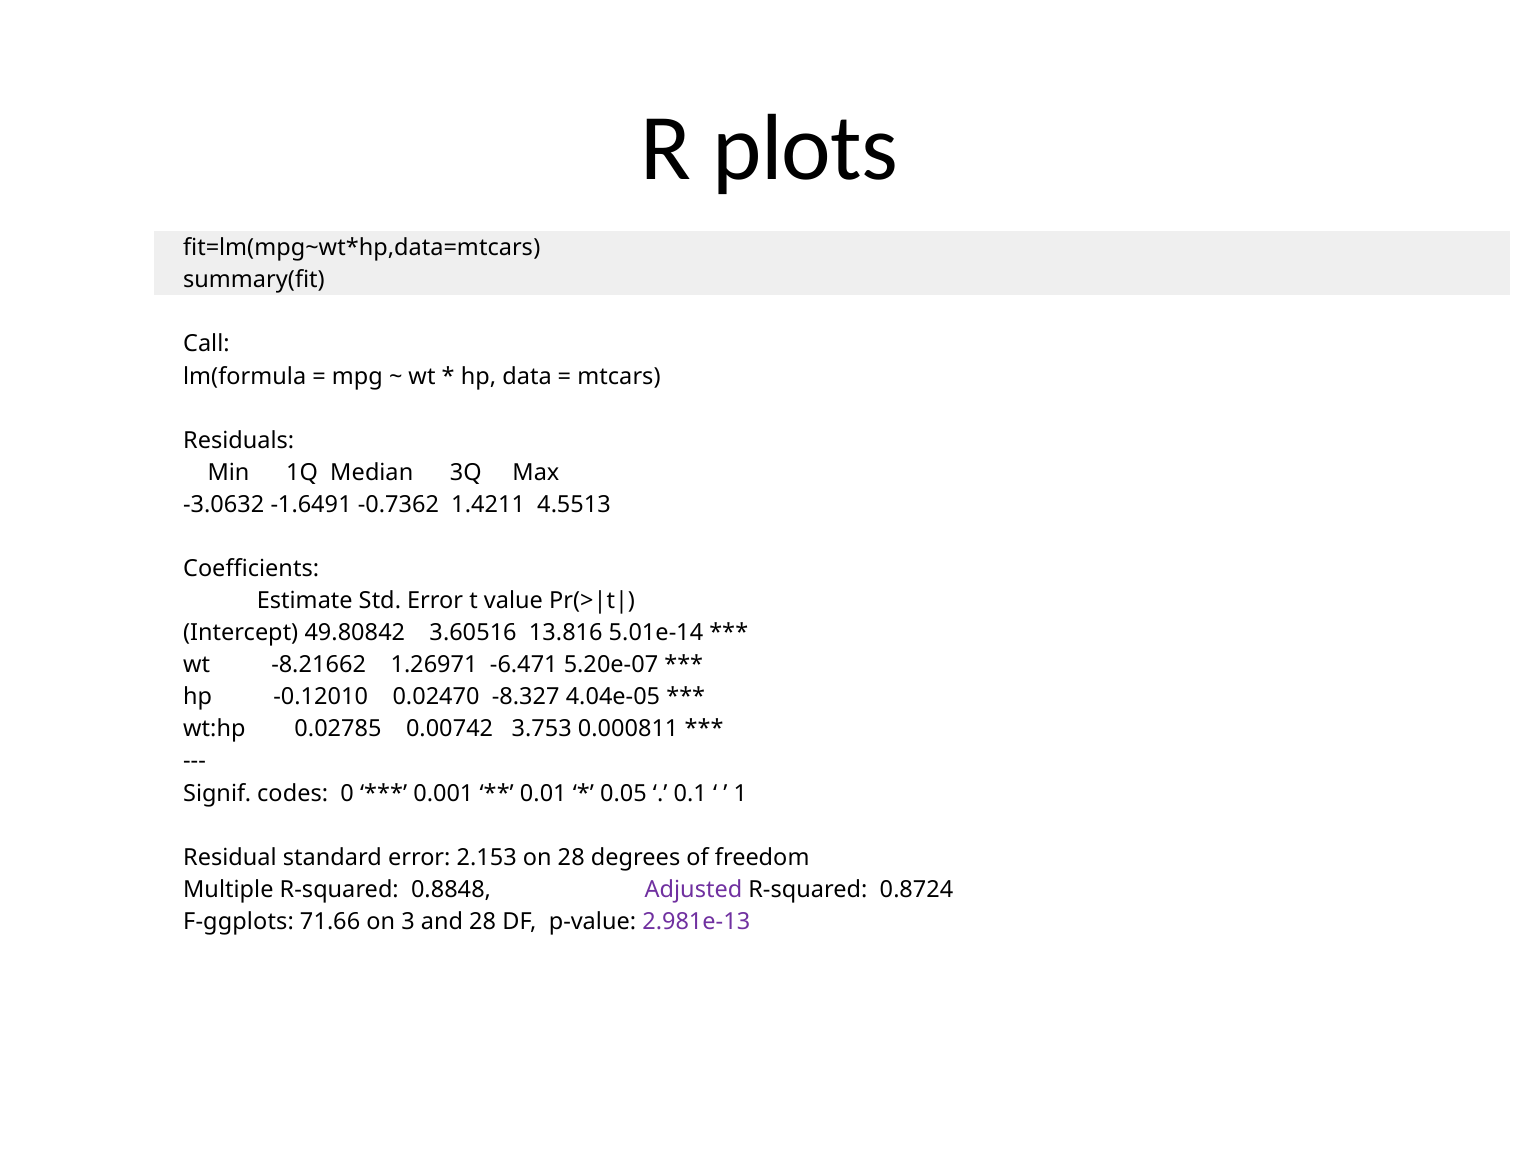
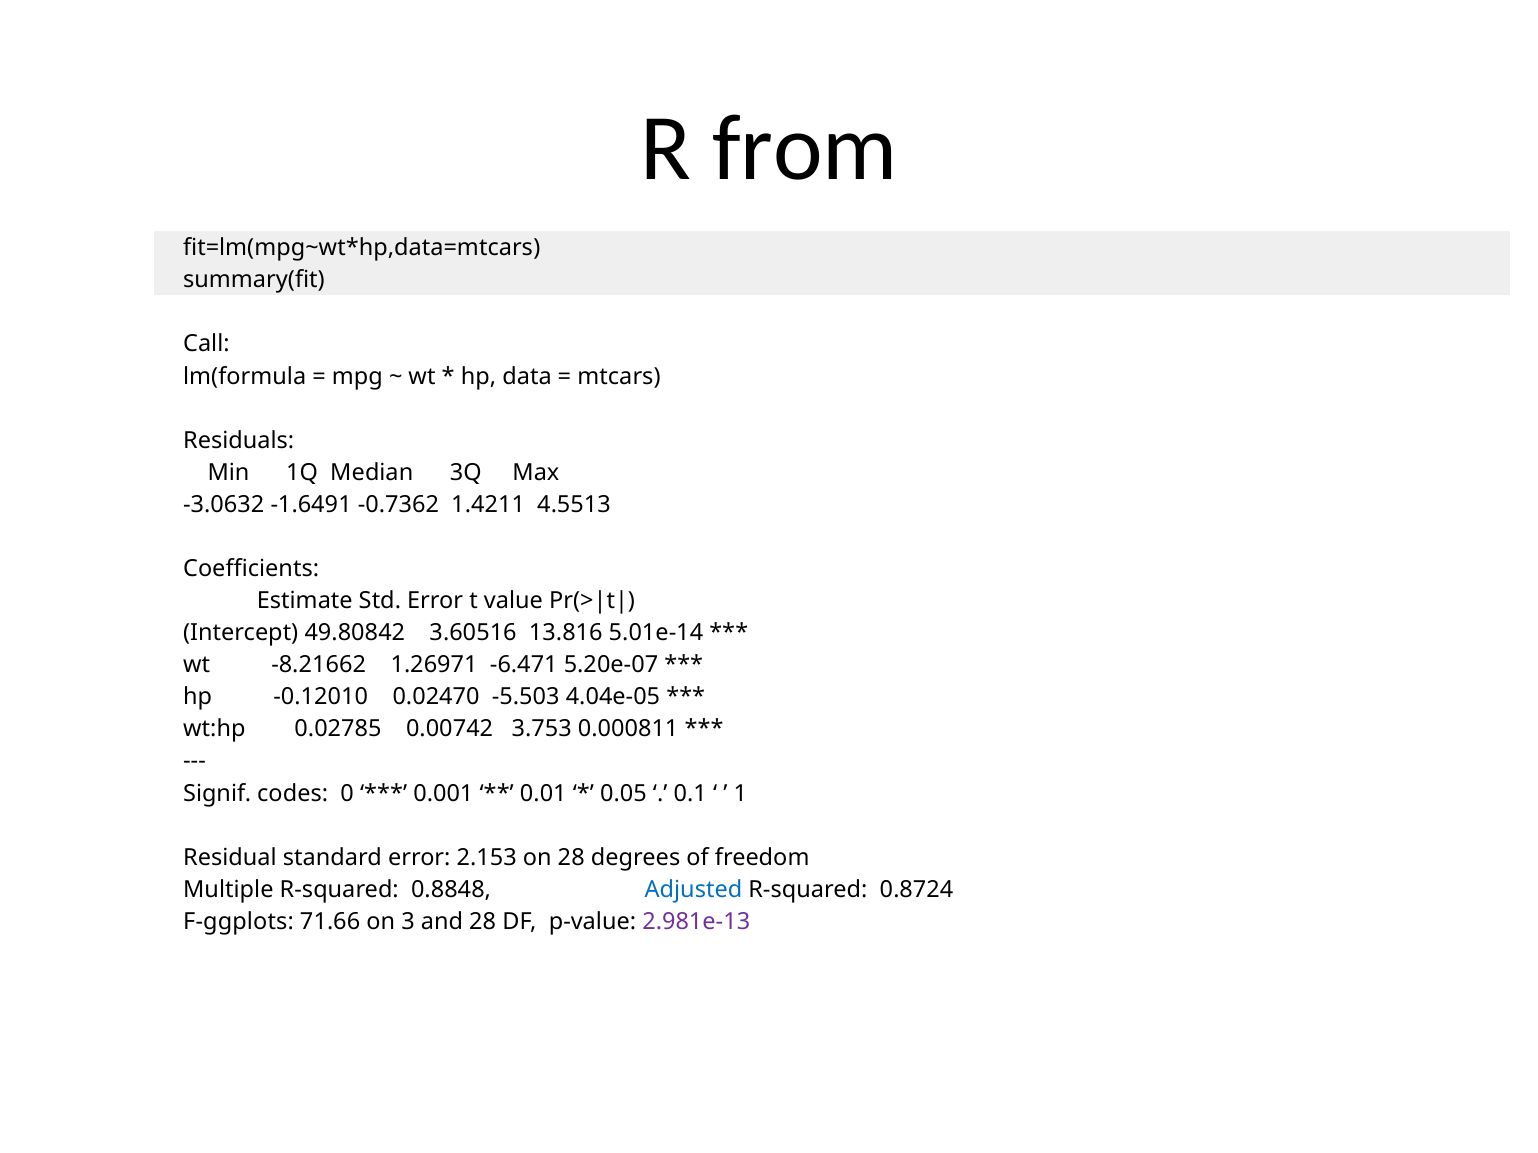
plots: plots -> from
-8.327: -8.327 -> -5.503
Adjusted colour: purple -> blue
